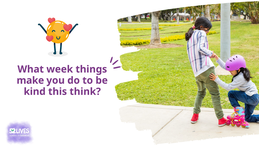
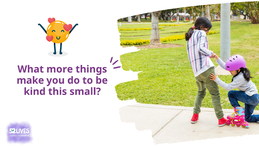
week: week -> more
think: think -> small
